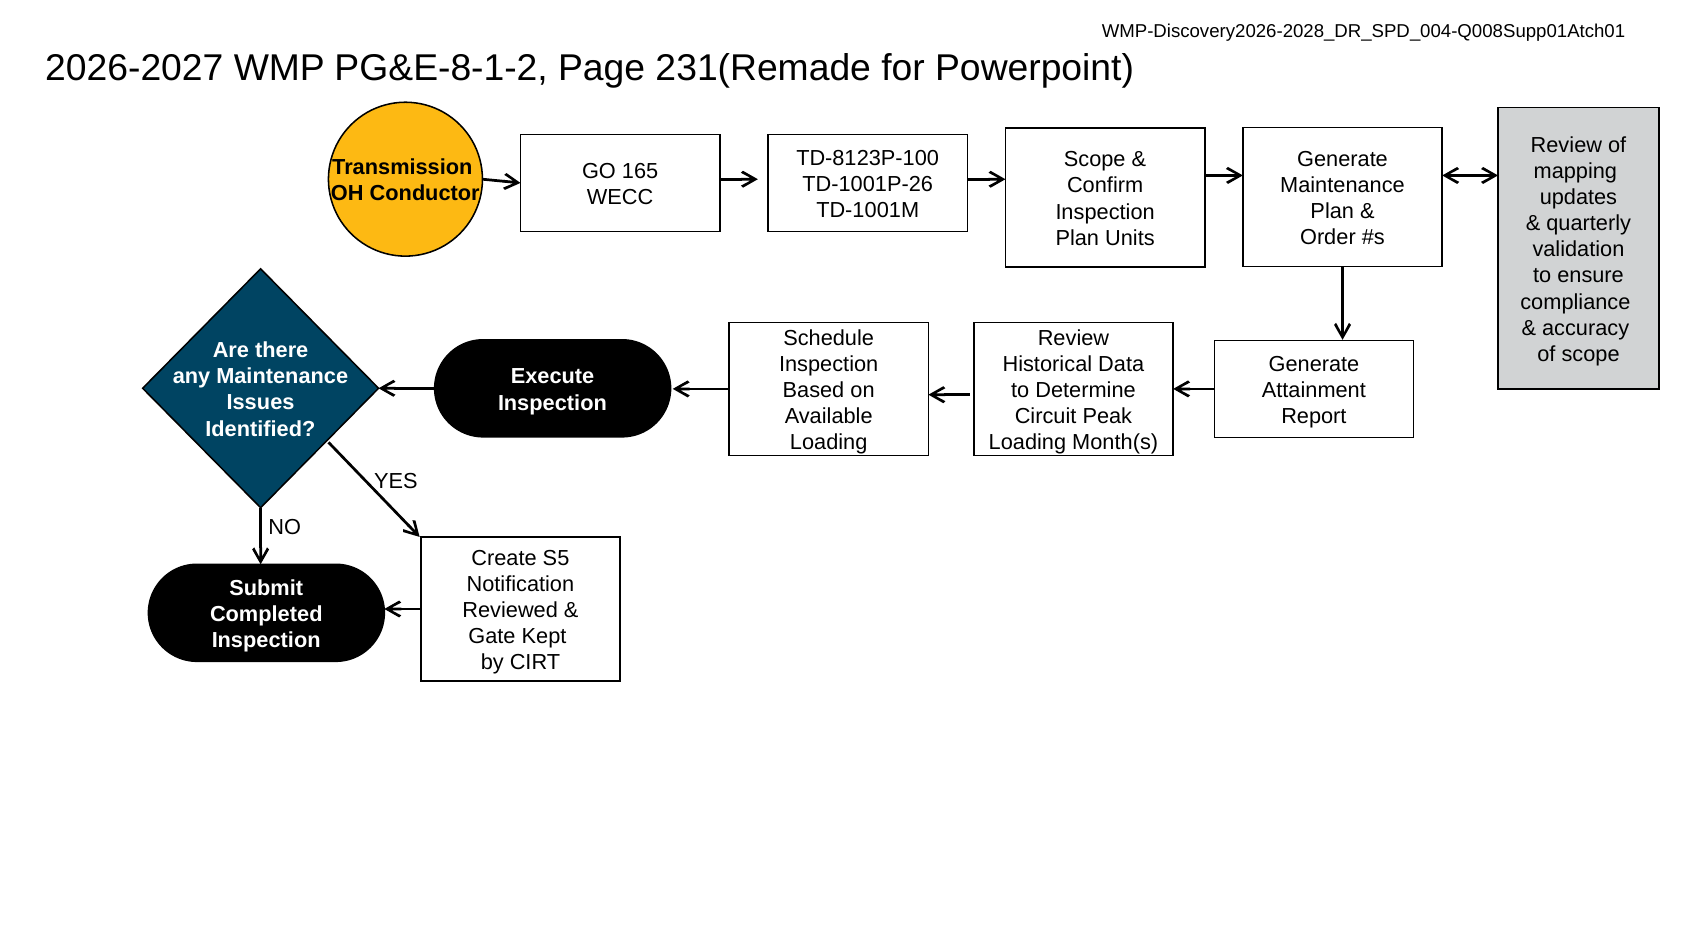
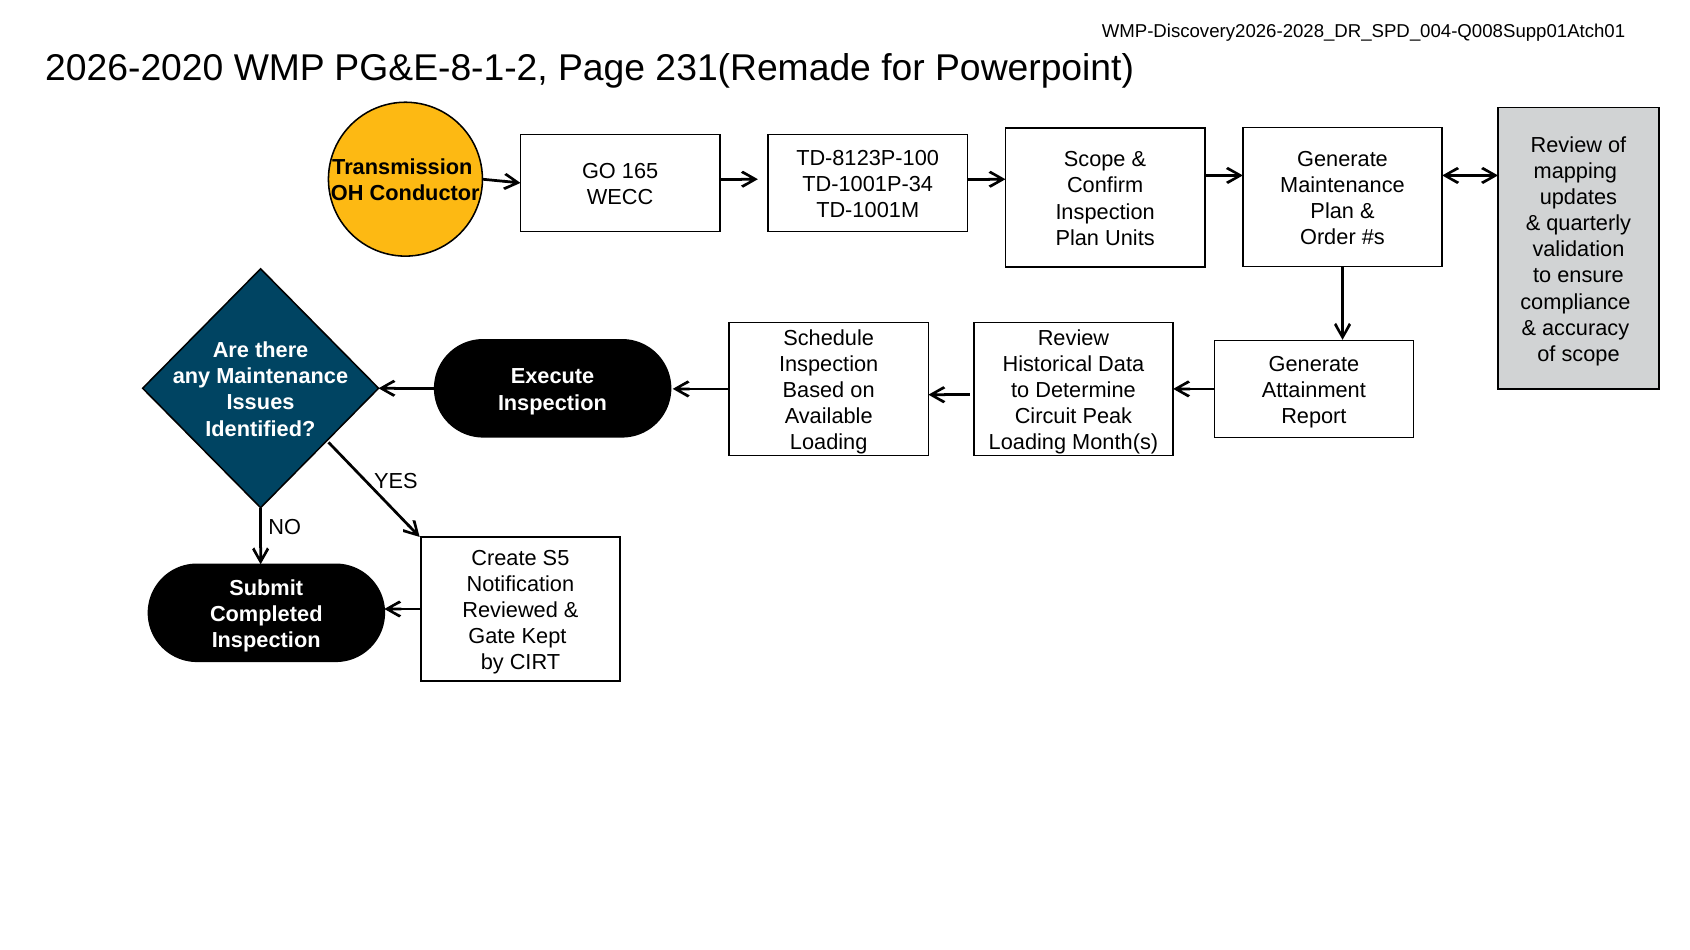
2026-2027: 2026-2027 -> 2026-2020
TD-1001P-26: TD-1001P-26 -> TD-1001P-34
